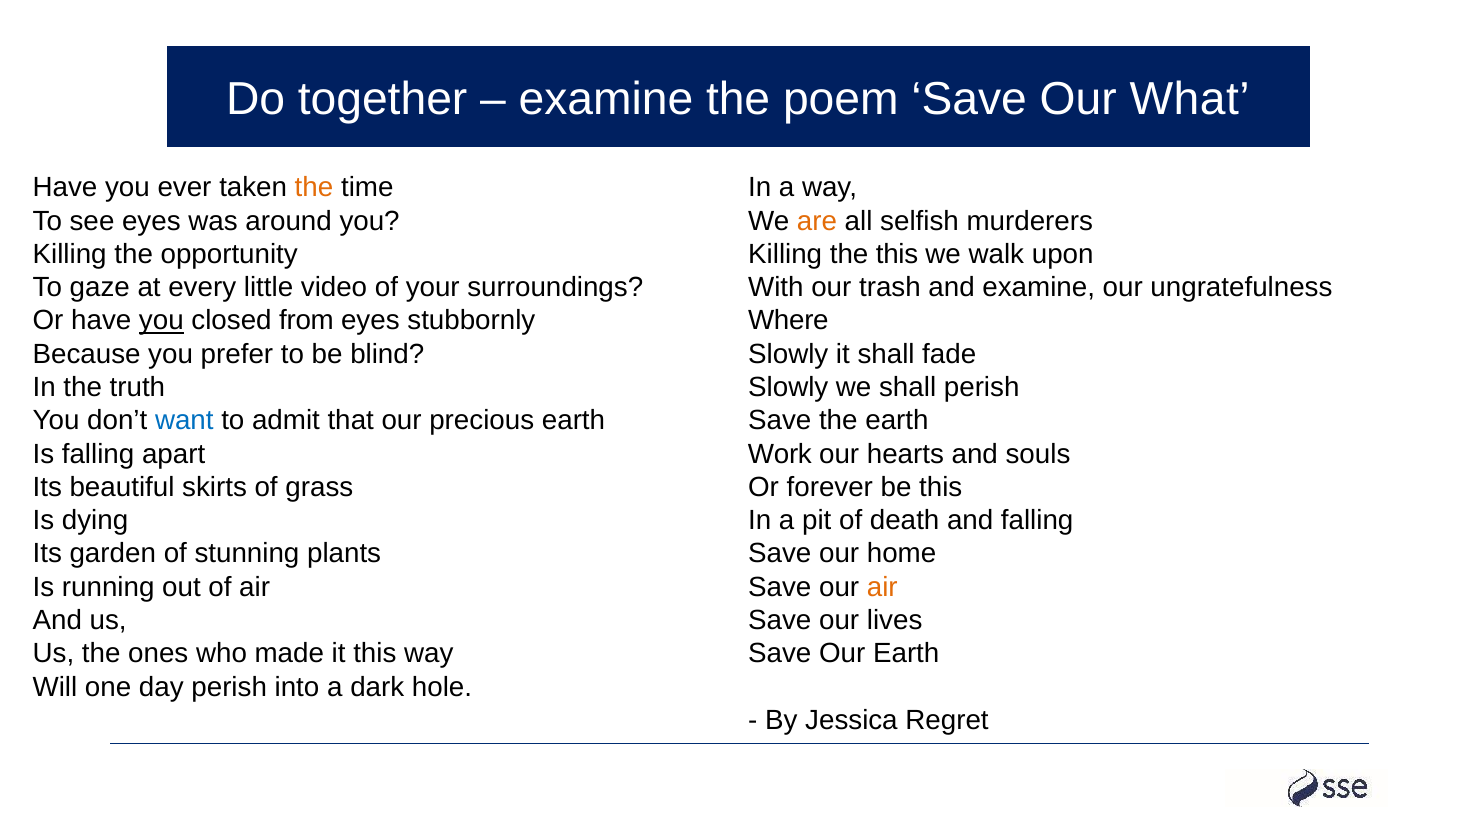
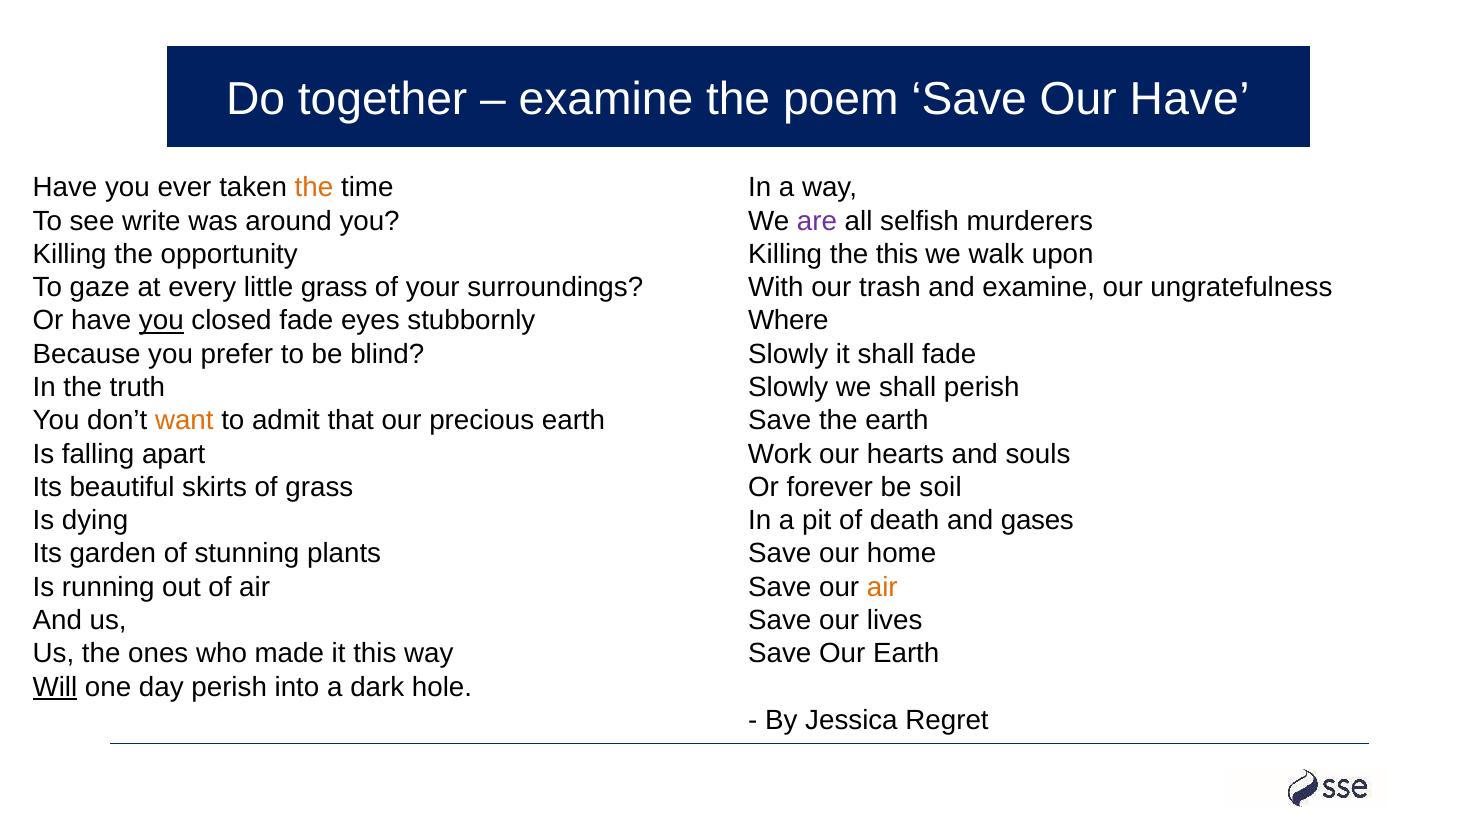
Our What: What -> Have
see eyes: eyes -> write
are colour: orange -> purple
little video: video -> grass
closed from: from -> fade
want colour: blue -> orange
be this: this -> soil
and falling: falling -> gases
Will underline: none -> present
